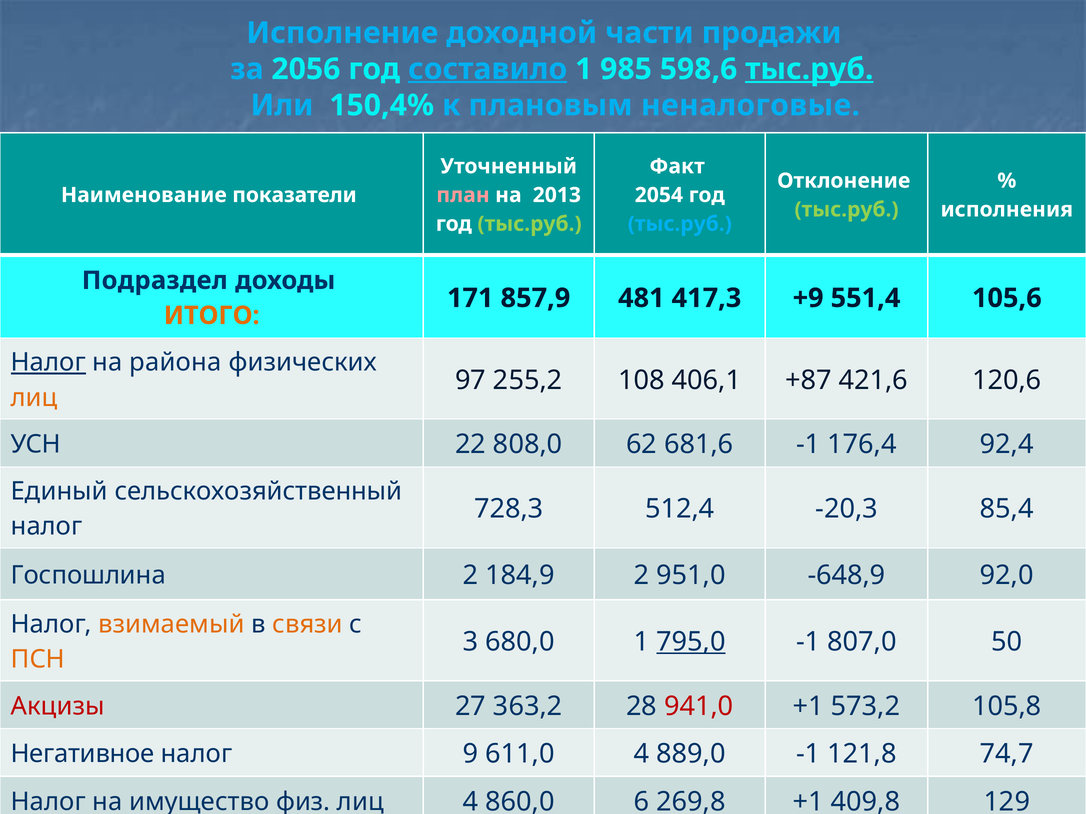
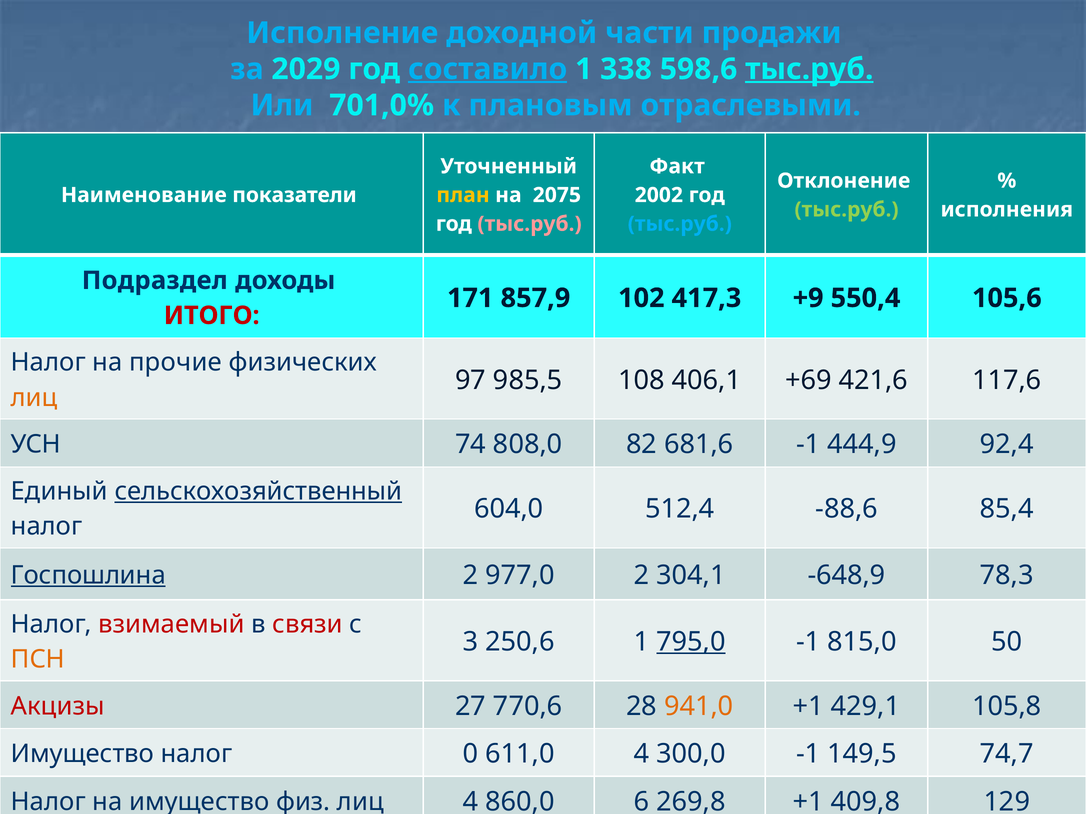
2056: 2056 -> 2029
985: 985 -> 338
150,4%: 150,4% -> 701,0%
неналоговые: неналоговые -> отраслевыми
план colour: pink -> yellow
2013: 2013 -> 2075
2054: 2054 -> 2002
тыс.руб at (530, 224) colour: light green -> pink
481: 481 -> 102
551,4: 551,4 -> 550,4
ИТОГО colour: orange -> red
Налог at (48, 363) underline: present -> none
района: района -> прочие
255,2: 255,2 -> 985,5
+87: +87 -> +69
120,6: 120,6 -> 117,6
22: 22 -> 74
62: 62 -> 82
176,4: 176,4 -> 444,9
сельскохозяйственный underline: none -> present
728,3: 728,3 -> 604,0
-20,3: -20,3 -> -88,6
Госпошлина underline: none -> present
184,9: 184,9 -> 977,0
951,0: 951,0 -> 304,1
92,0: 92,0 -> 78,3
взимаемый colour: orange -> red
связи colour: orange -> red
680,0: 680,0 -> 250,6
807,0: 807,0 -> 815,0
363,2: 363,2 -> 770,6
941,0 colour: red -> orange
573,2: 573,2 -> 429,1
Негативное at (83, 754): Негативное -> Имущество
9: 9 -> 0
889,0: 889,0 -> 300,0
121,8: 121,8 -> 149,5
